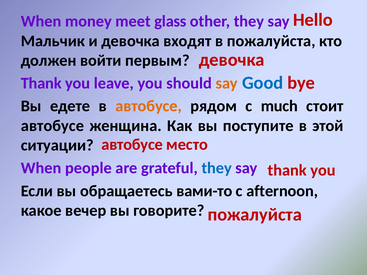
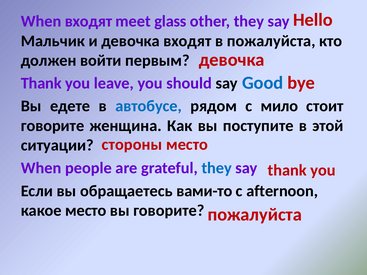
When money: money -> входят
say at (227, 83) colour: orange -> black
автобусе at (149, 106) colour: orange -> blue
much: much -> мило
автобусе at (52, 126): автобусе -> говорите
автобусе at (132, 145): автобусе -> стороны
какое вечер: вечер -> место
